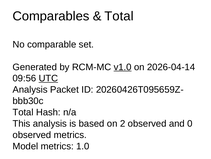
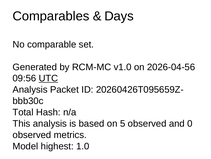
Total at (119, 16): Total -> Days
v1.0 underline: present -> none
2026-04-14: 2026-04-14 -> 2026-04-56
2: 2 -> 5
Model metrics: metrics -> highest
